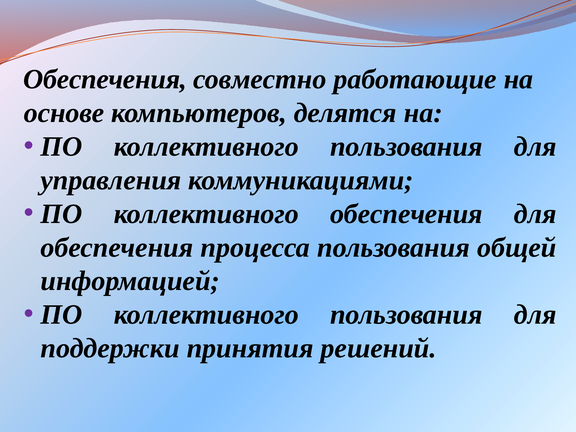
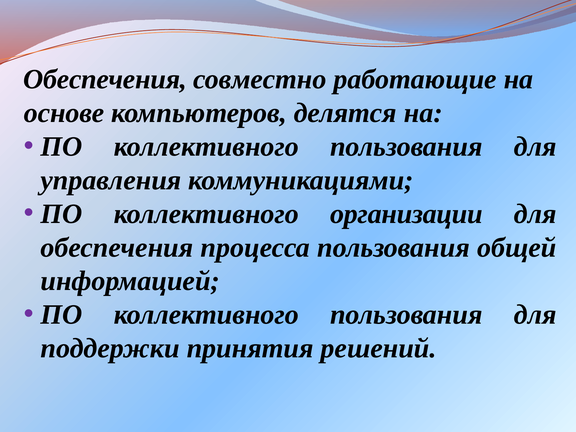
коллективного обеспечения: обеспечения -> организации
